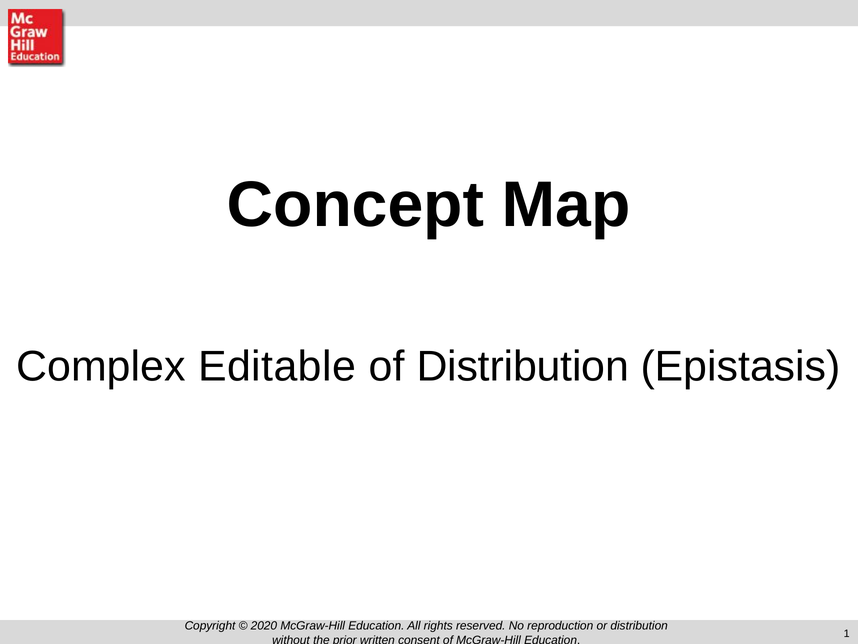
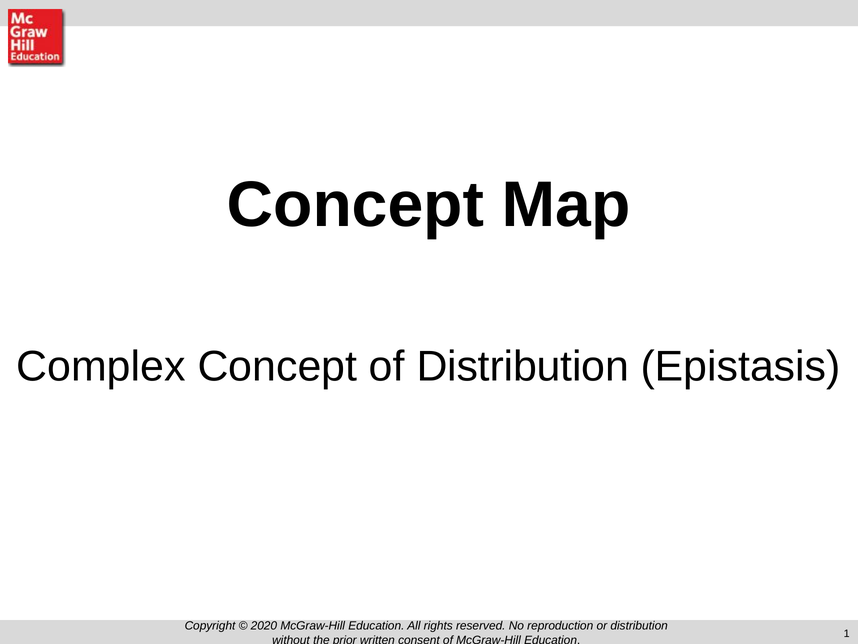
Complex Editable: Editable -> Concept
